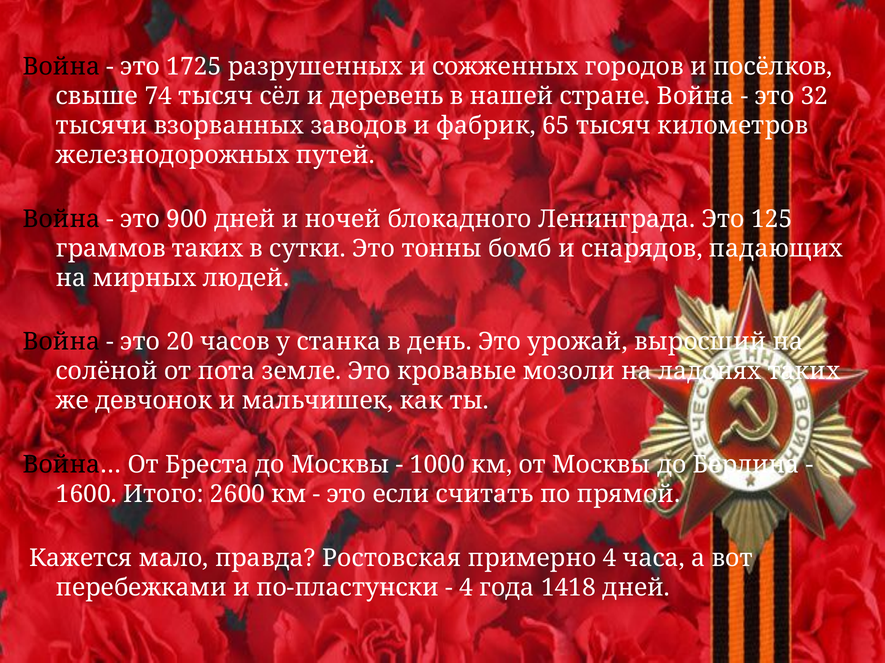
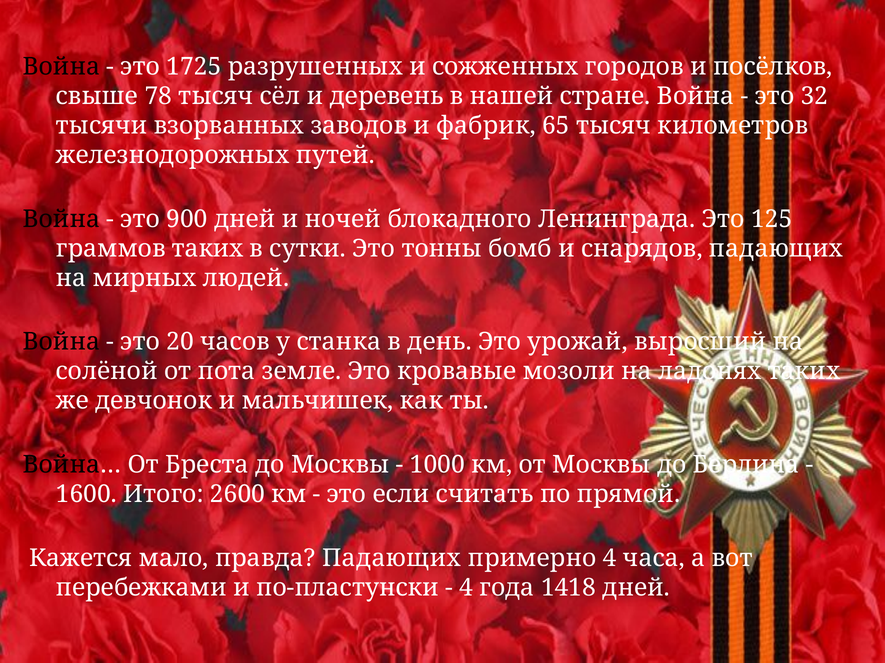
74: 74 -> 78
правда Ростовская: Ростовская -> Падающих
